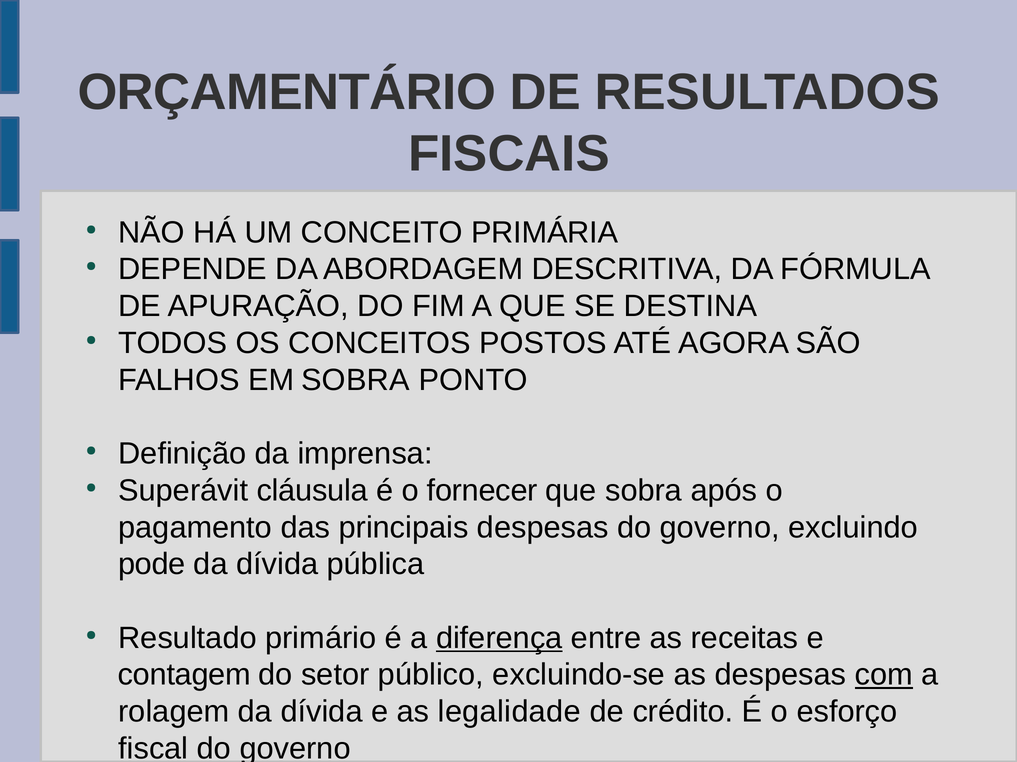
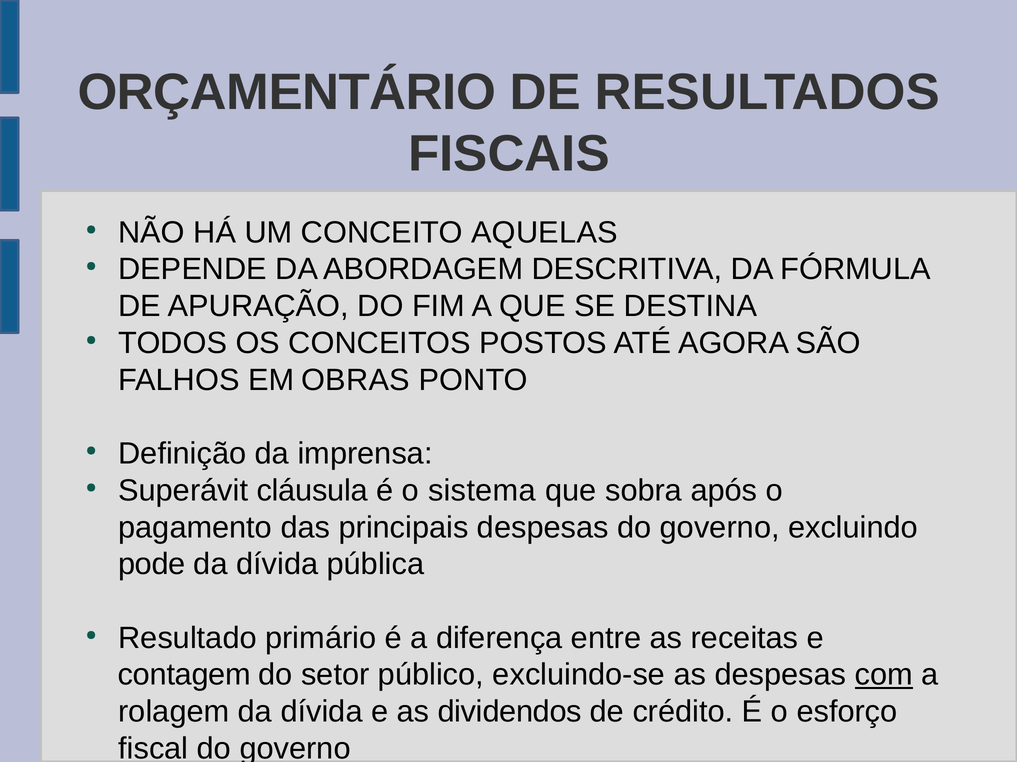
PRIMÁRIA: PRIMÁRIA -> AQUELAS
EM SOBRA: SOBRA -> OBRAS
fornecer: fornecer -> sistema
diferença underline: present -> none
legalidade: legalidade -> dividendos
